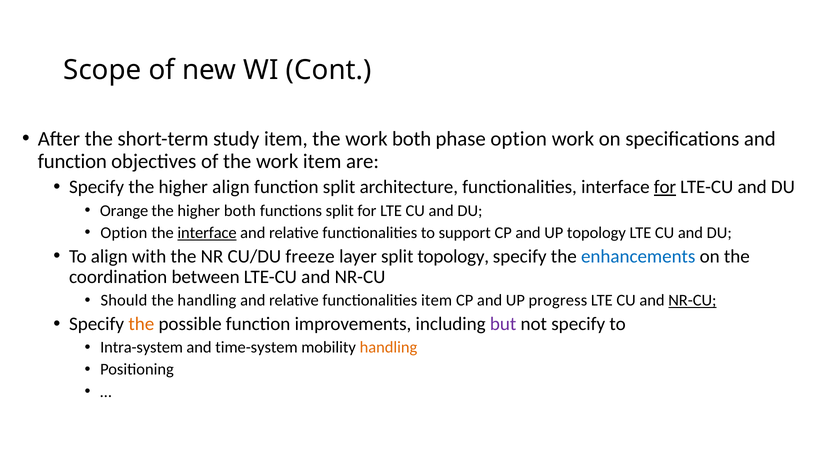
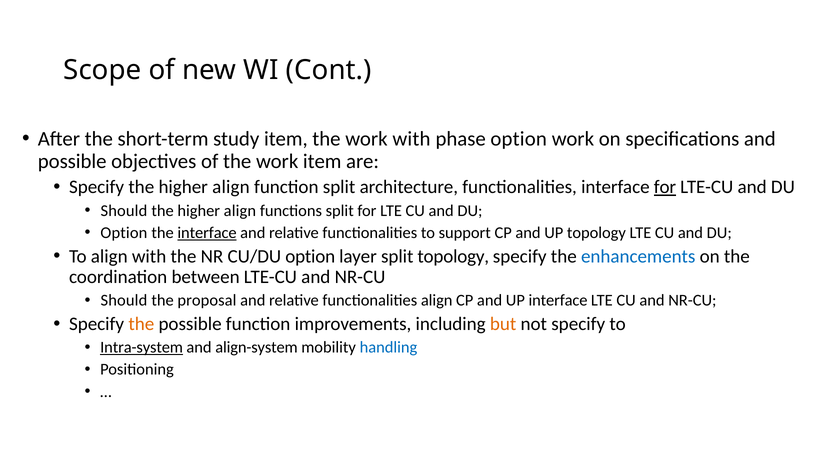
work both: both -> with
function at (72, 161): function -> possible
Orange at (124, 211): Orange -> Should
both at (240, 211): both -> align
CU/DU freeze: freeze -> option
the handling: handling -> proposal
functionalities item: item -> align
UP progress: progress -> interface
NR-CU at (692, 300) underline: present -> none
but colour: purple -> orange
Intra-system underline: none -> present
time-system: time-system -> align-system
handling at (388, 347) colour: orange -> blue
